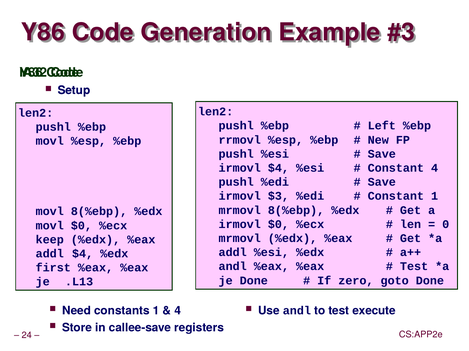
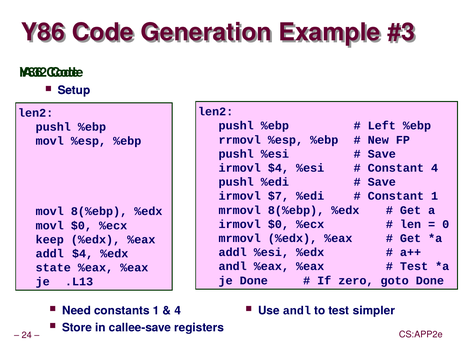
$3: $3 -> $7
first: first -> state
execute: execute -> simpler
